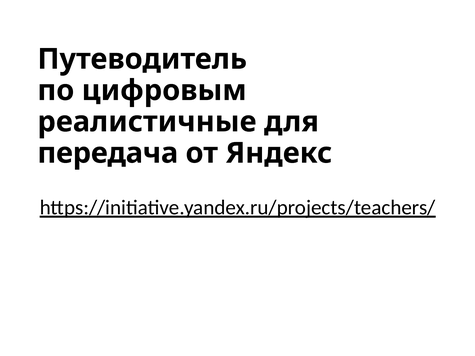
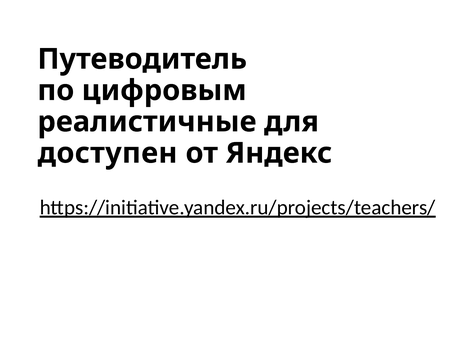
передача: передача -> доступен
